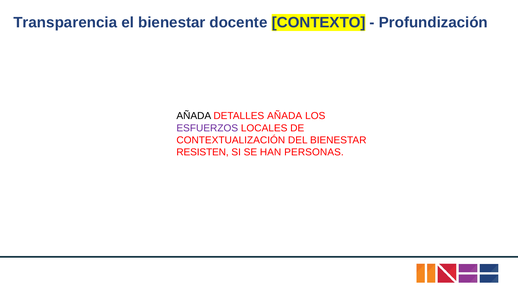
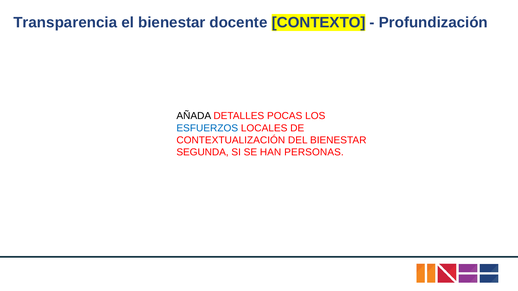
DETALLES AÑADA: AÑADA -> POCAS
ESFUERZOS colour: purple -> blue
RESISTEN: RESISTEN -> SEGUNDA
